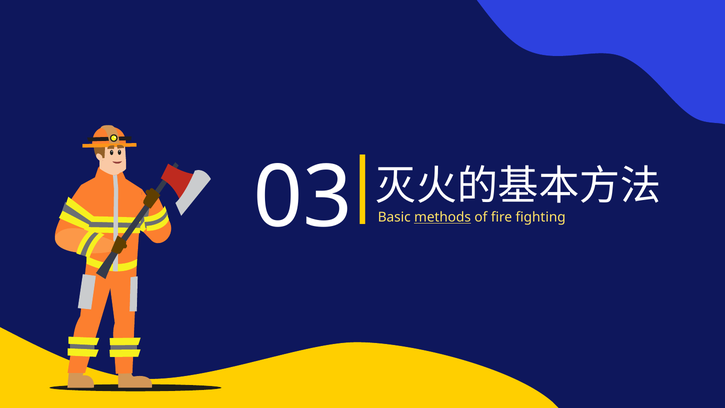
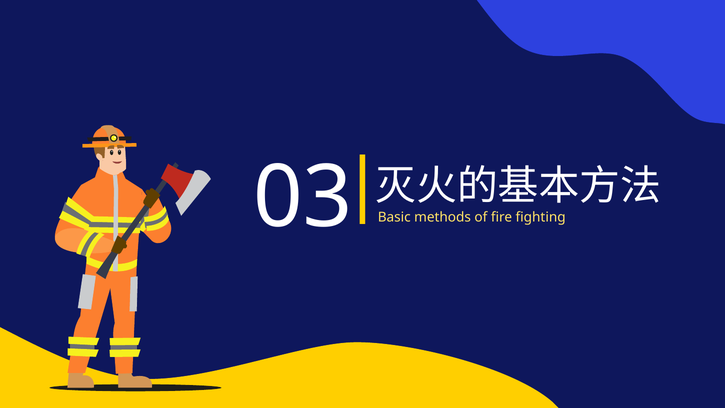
methods underline: present -> none
